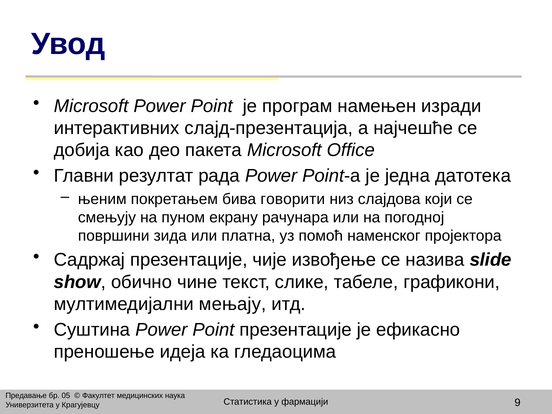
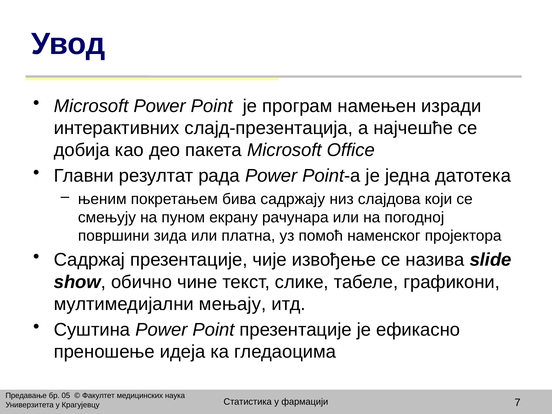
говорити: говорити -> садржају
9: 9 -> 7
